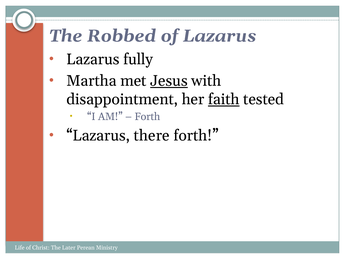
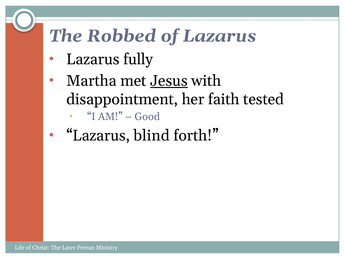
faith underline: present -> none
Forth at (147, 117): Forth -> Good
there: there -> blind
